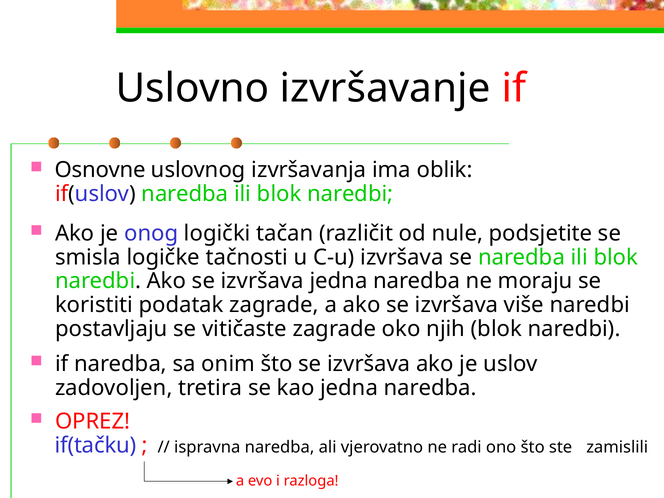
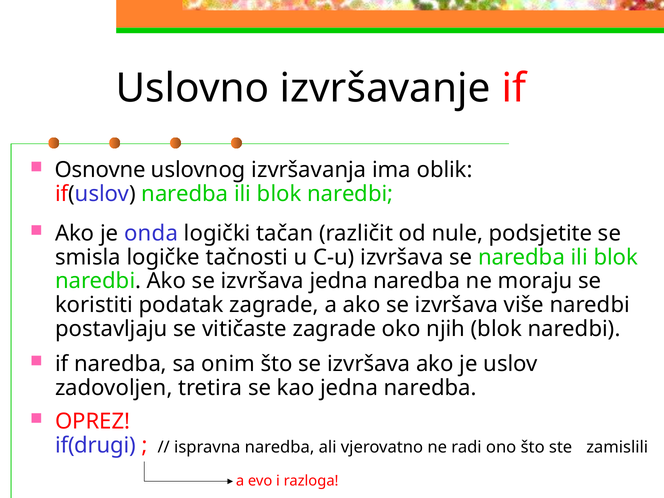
onog: onog -> onda
if(tačku: if(tačku -> if(drugi
